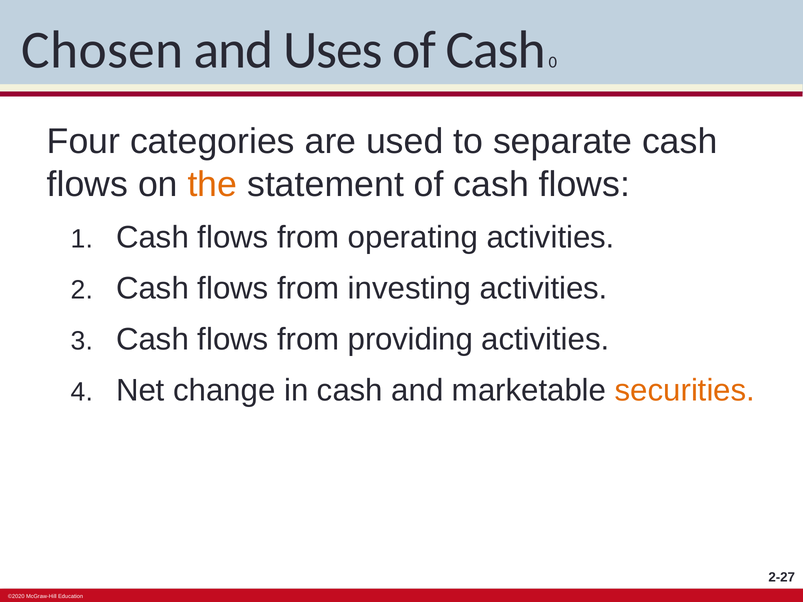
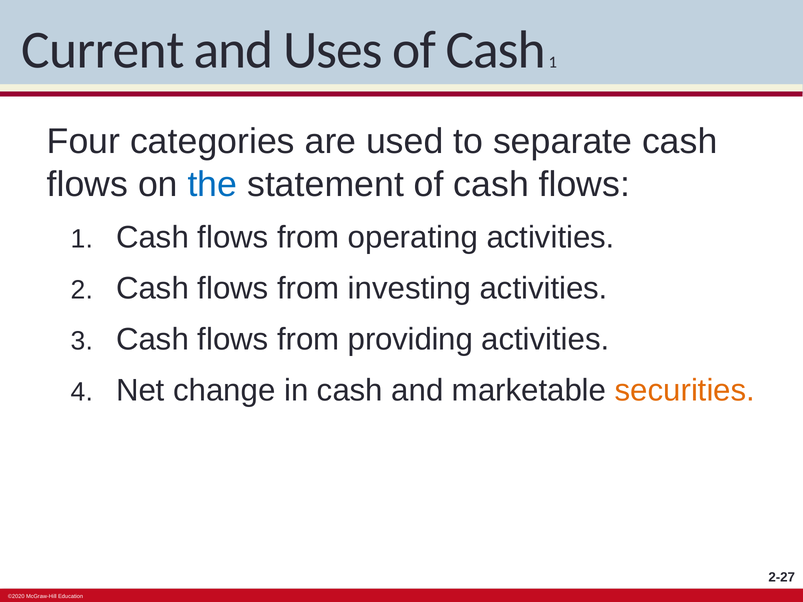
Chosen: Chosen -> Current
Cash 0: 0 -> 1
the colour: orange -> blue
